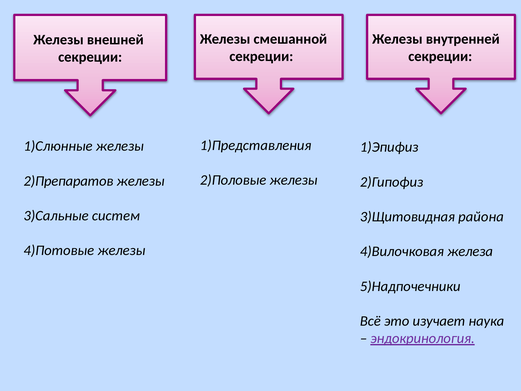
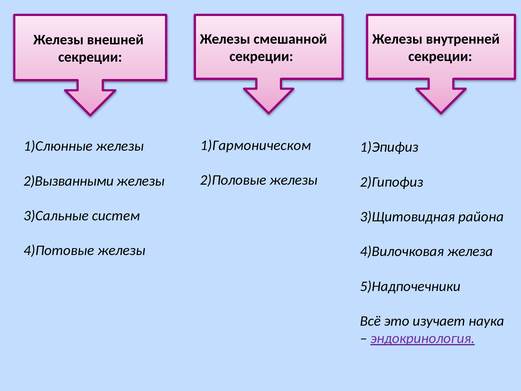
1)Представления: 1)Представления -> 1)Гармоническом
2)Препаратов: 2)Препаратов -> 2)Вызванными
